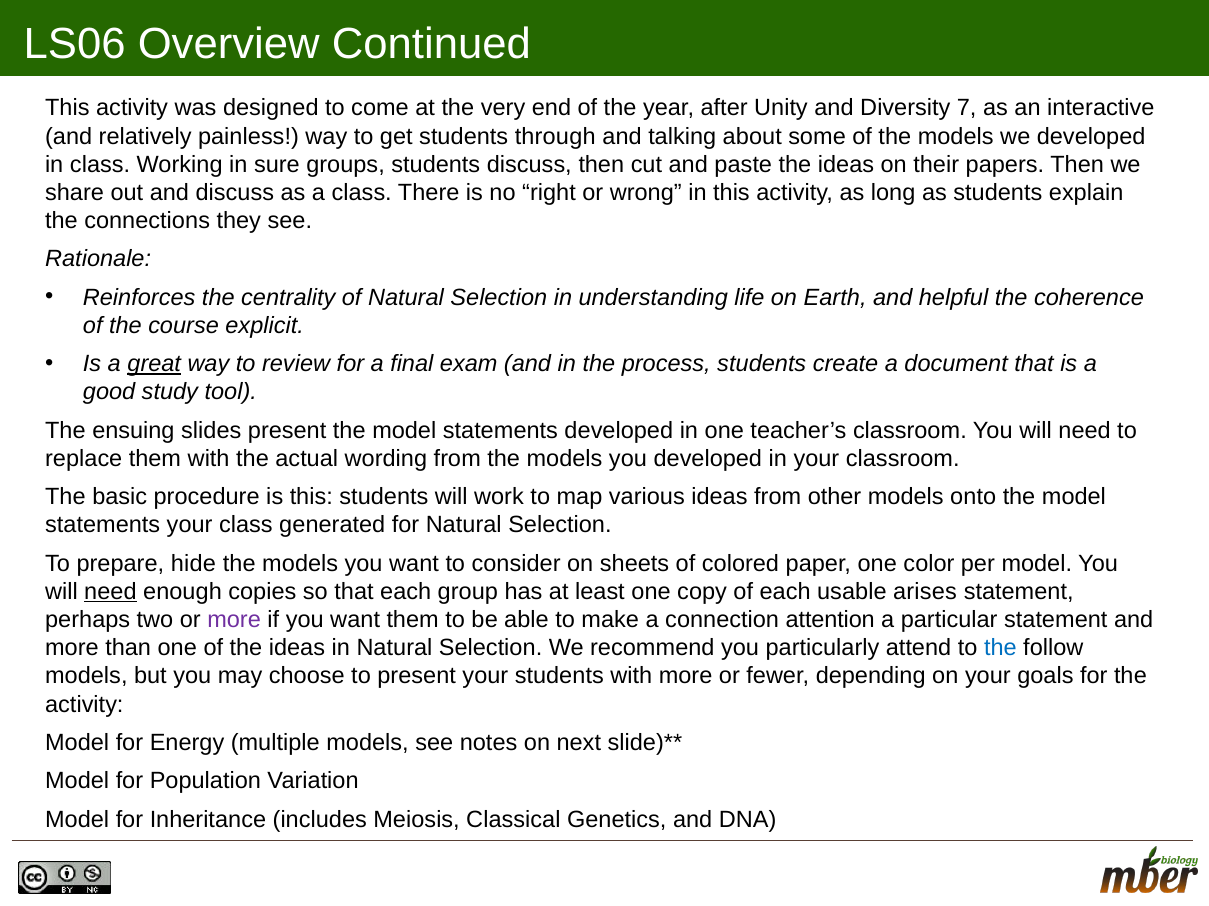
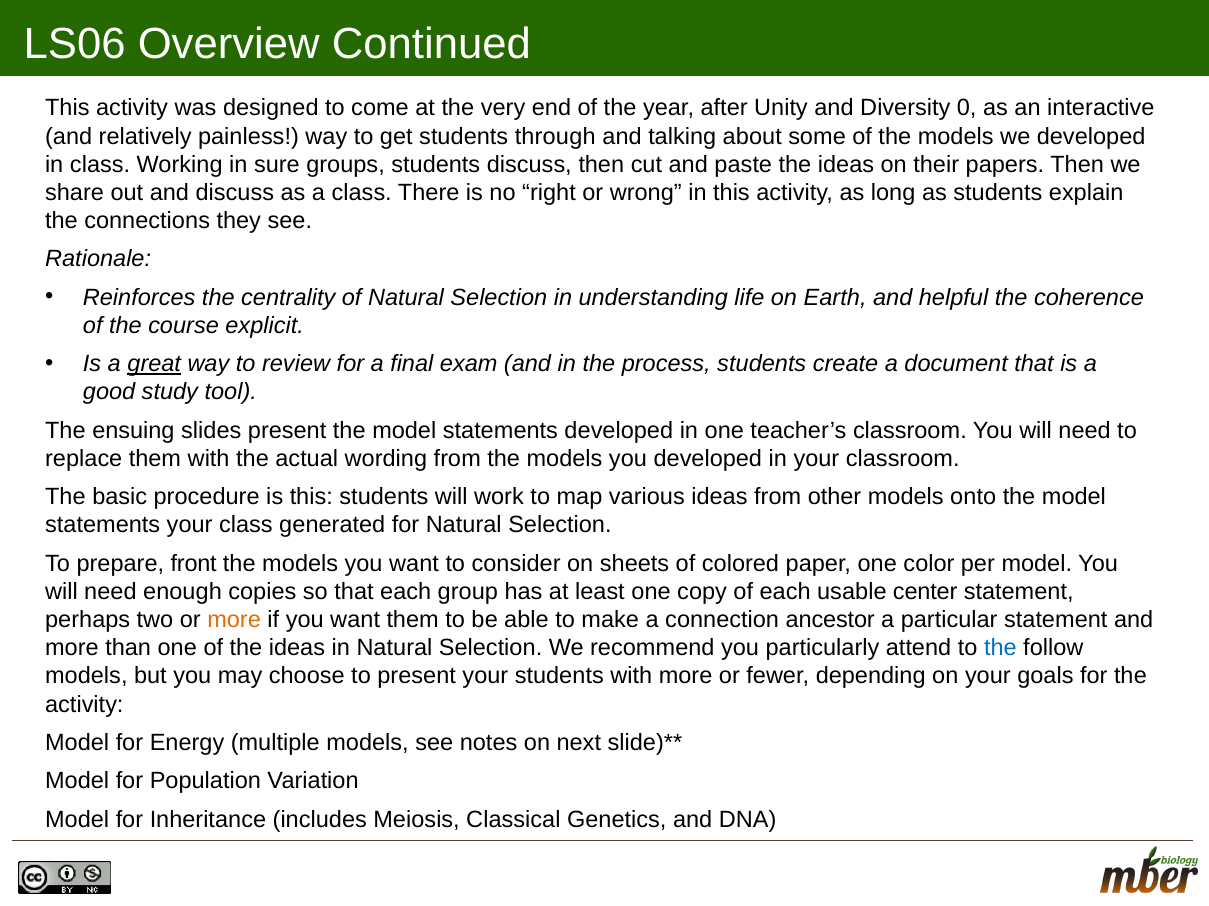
7: 7 -> 0
hide: hide -> front
need at (110, 592) underline: present -> none
arises: arises -> center
more at (234, 620) colour: purple -> orange
attention: attention -> ancestor
